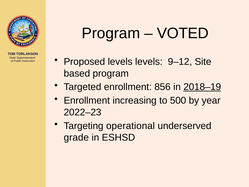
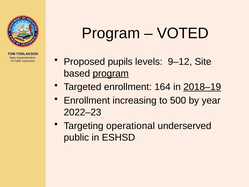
Proposed levels: levels -> pupils
program at (111, 73) underline: none -> present
856: 856 -> 164
grade at (76, 137): grade -> public
